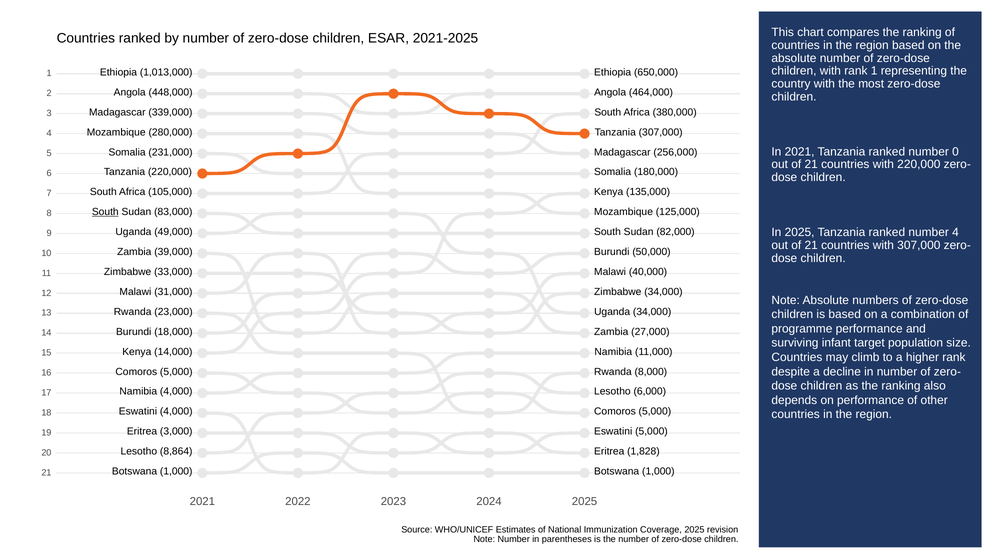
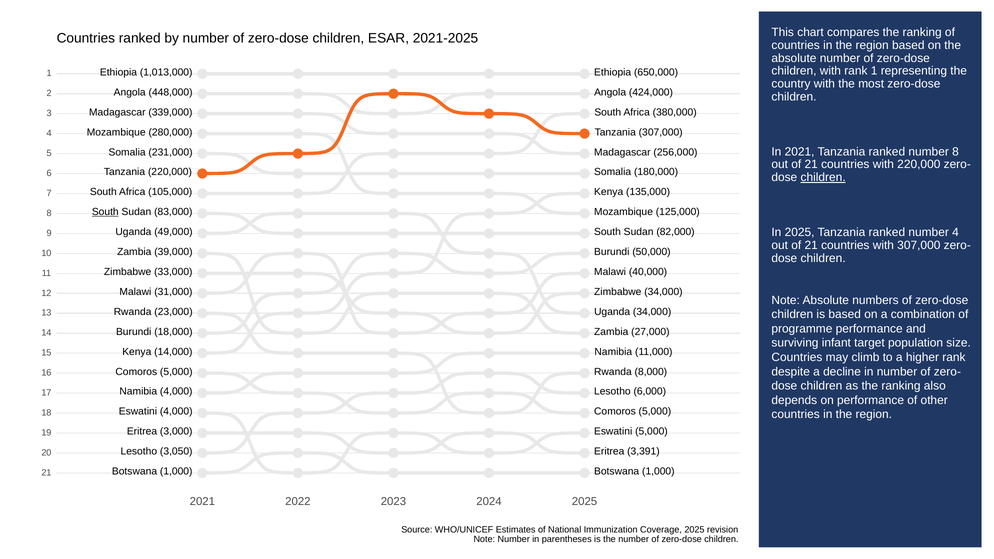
464,000: 464,000 -> 424,000
number 0: 0 -> 8
children at (823, 177) underline: none -> present
8,864: 8,864 -> 3,050
1,828: 1,828 -> 3,391
